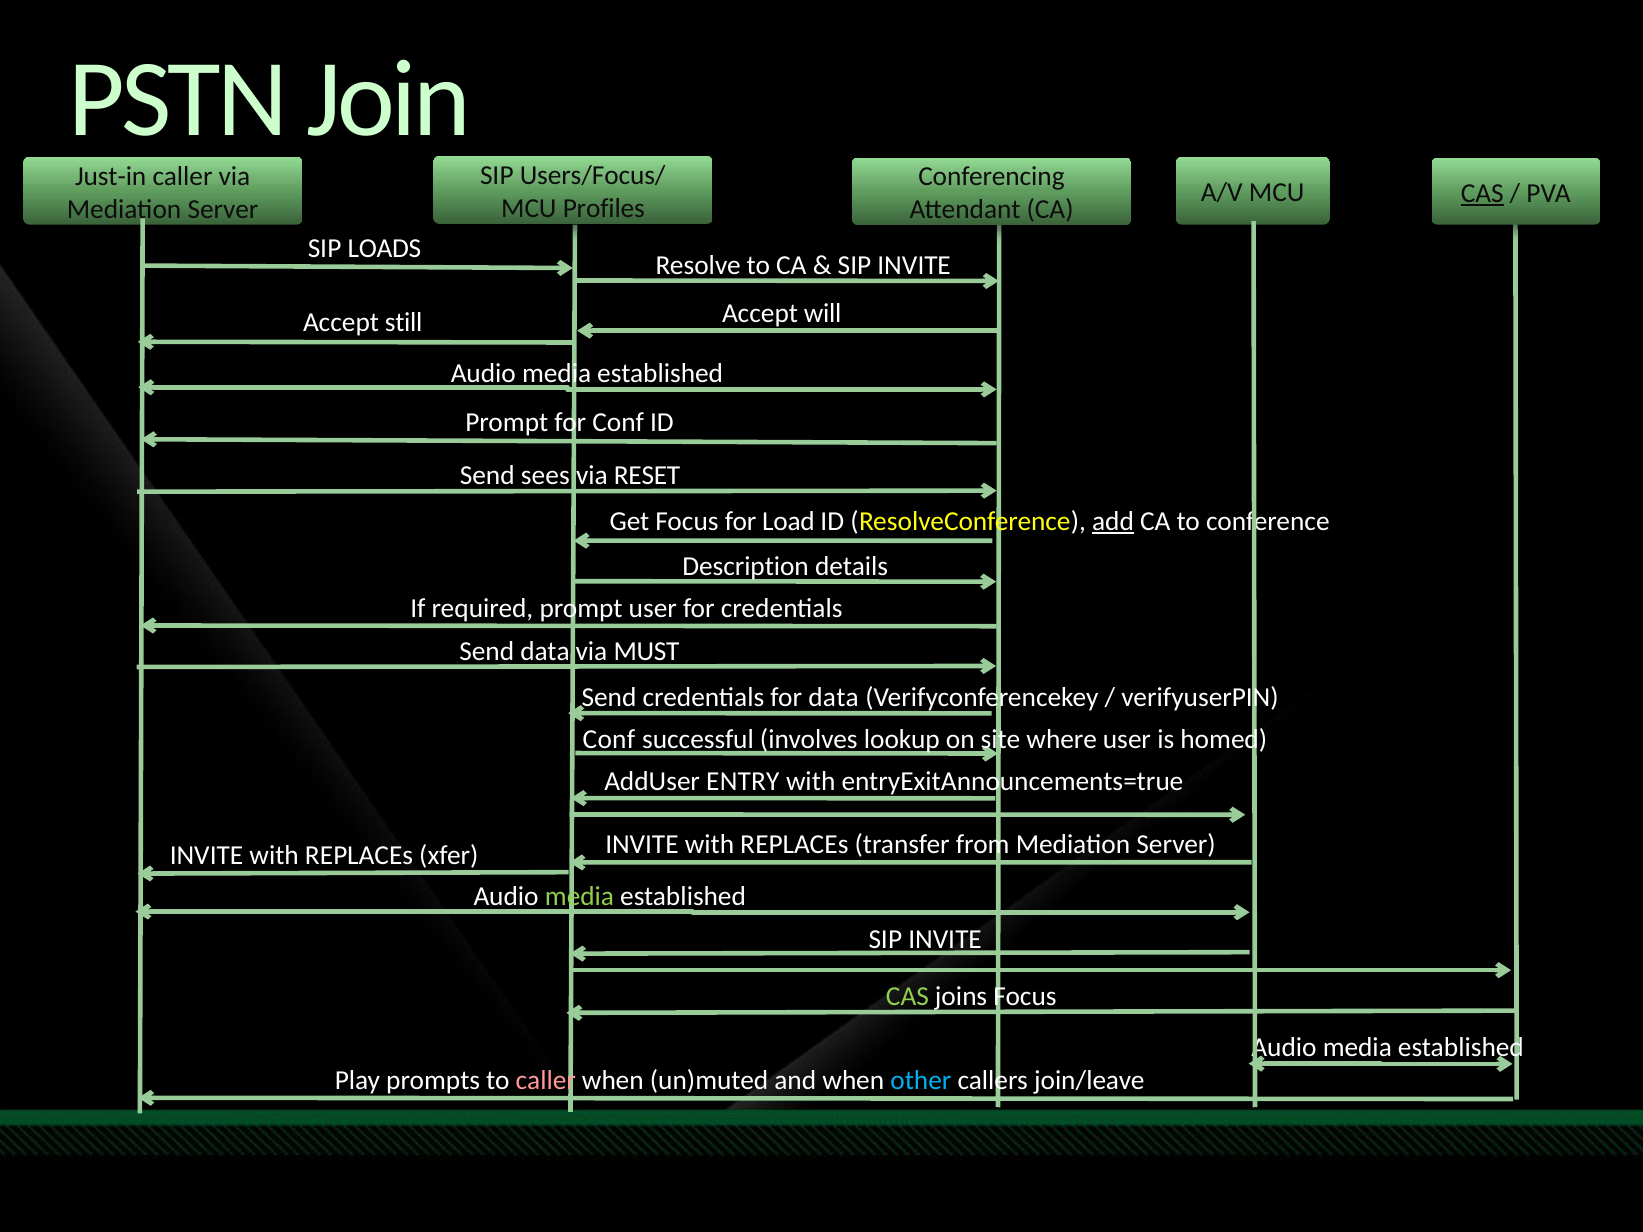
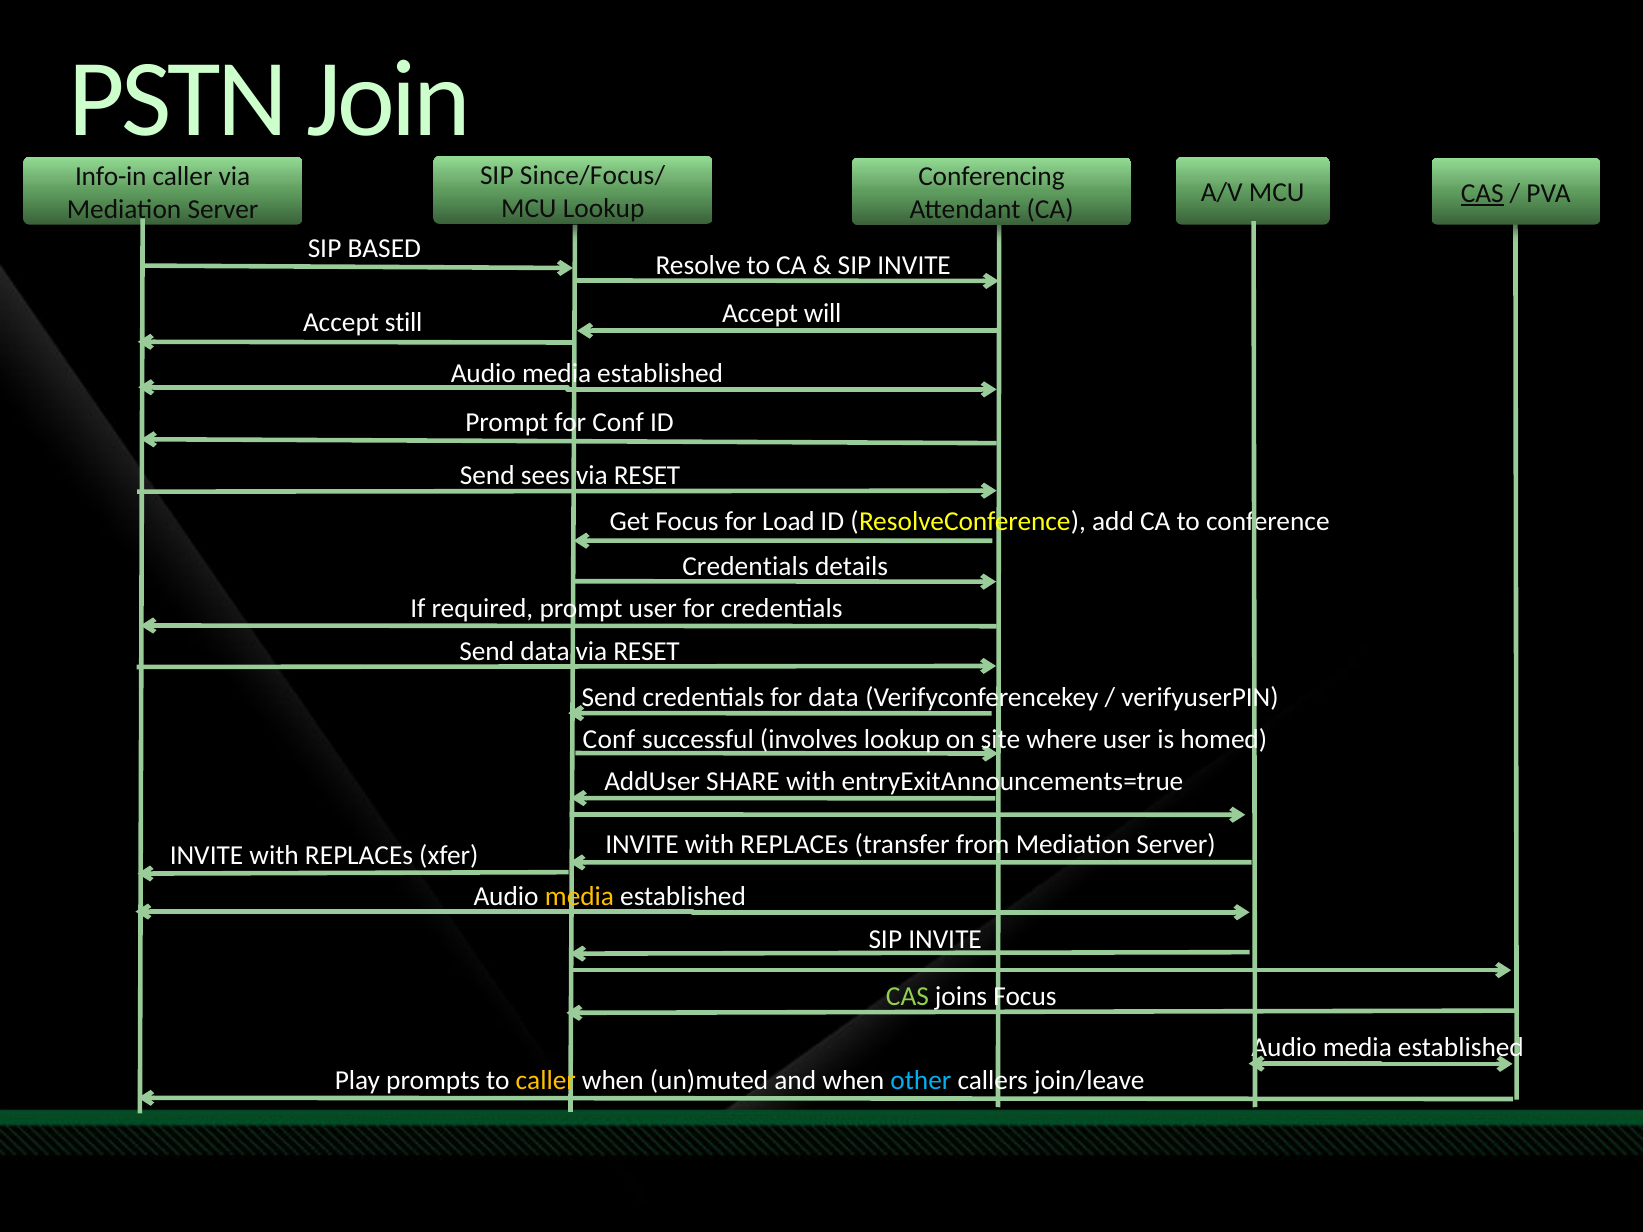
Users/Focus/: Users/Focus/ -> Since/Focus/
Just-in: Just-in -> Info-in
MCU Profiles: Profiles -> Lookup
LOADS: LOADS -> BASED
add underline: present -> none
Description at (746, 567): Description -> Credentials
data via MUST: MUST -> RESET
ENTRY: ENTRY -> SHARE
media at (579, 897) colour: light green -> yellow
caller at (546, 1080) colour: pink -> yellow
